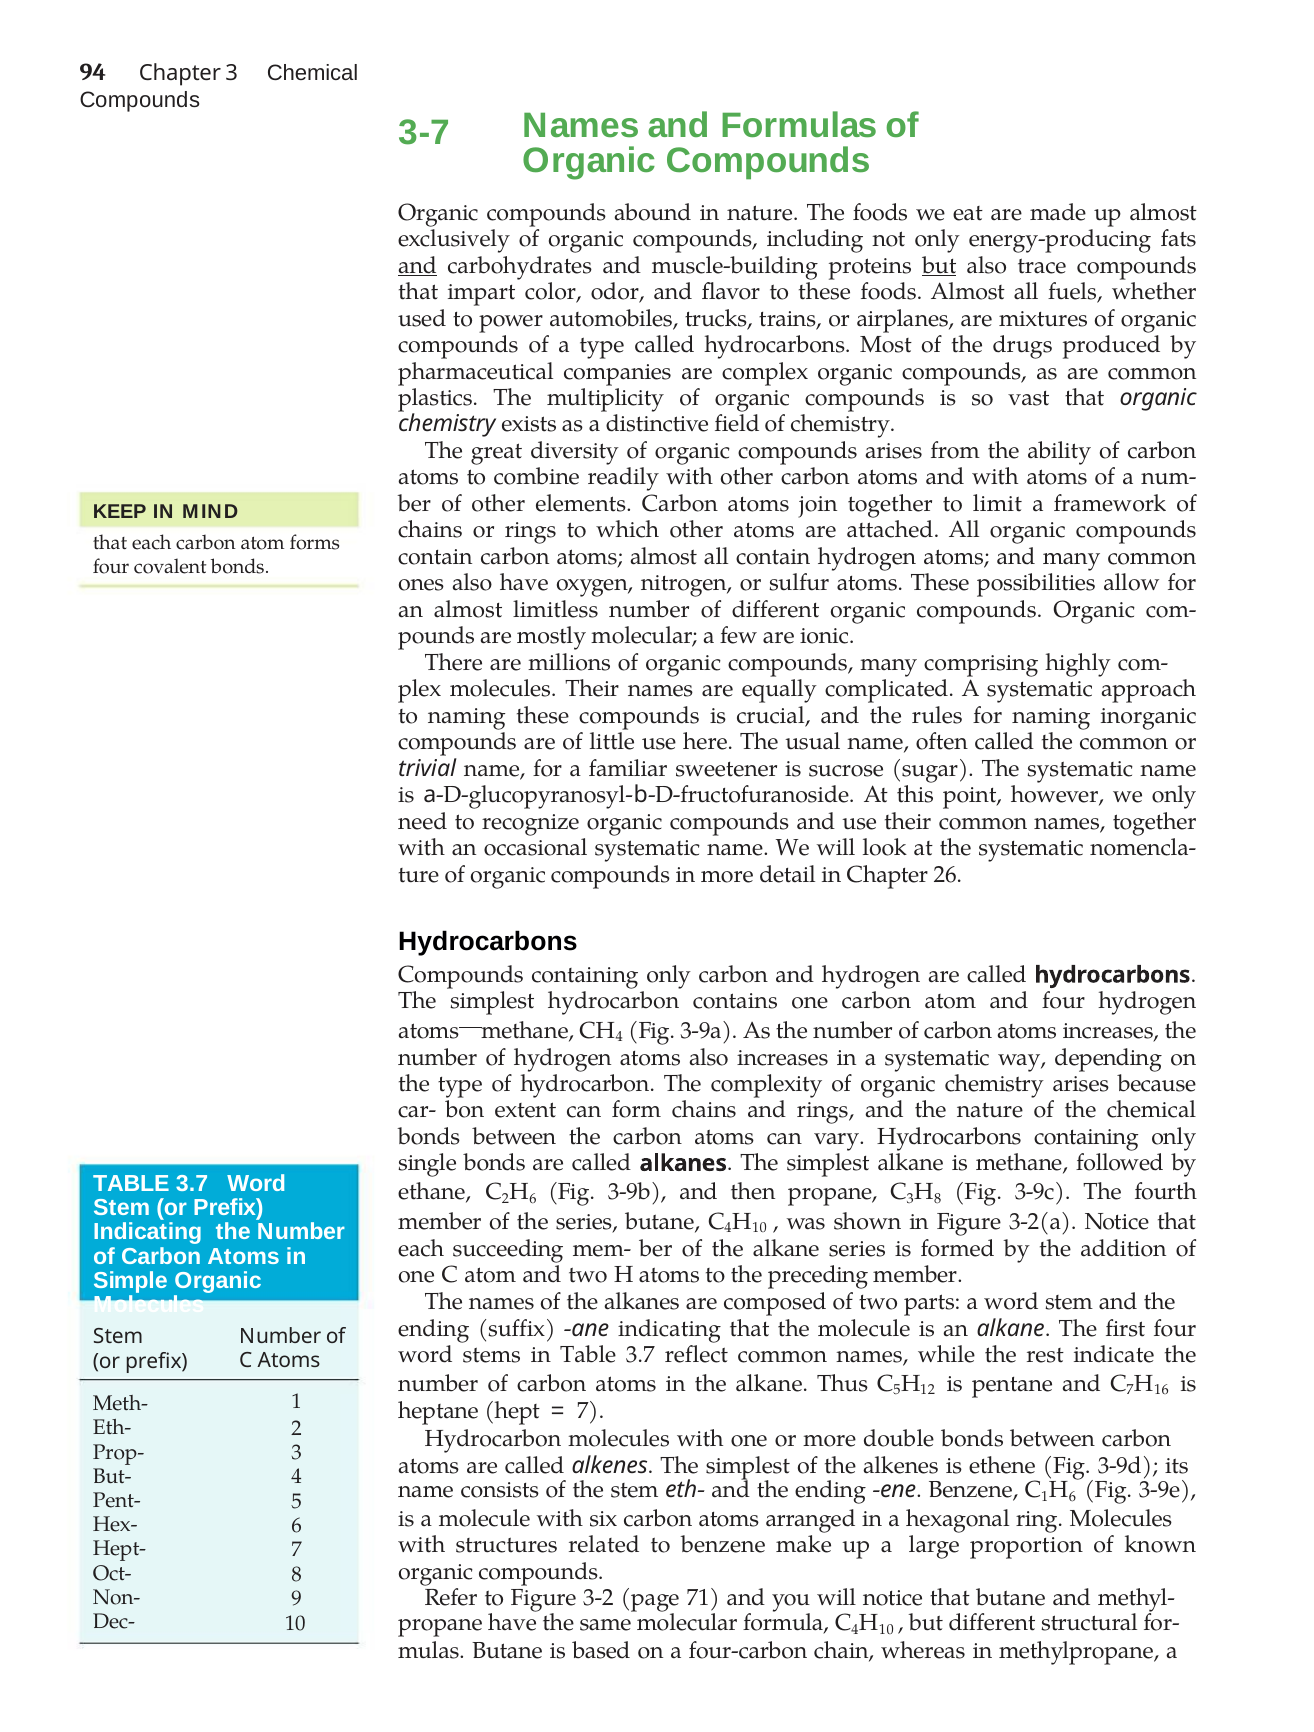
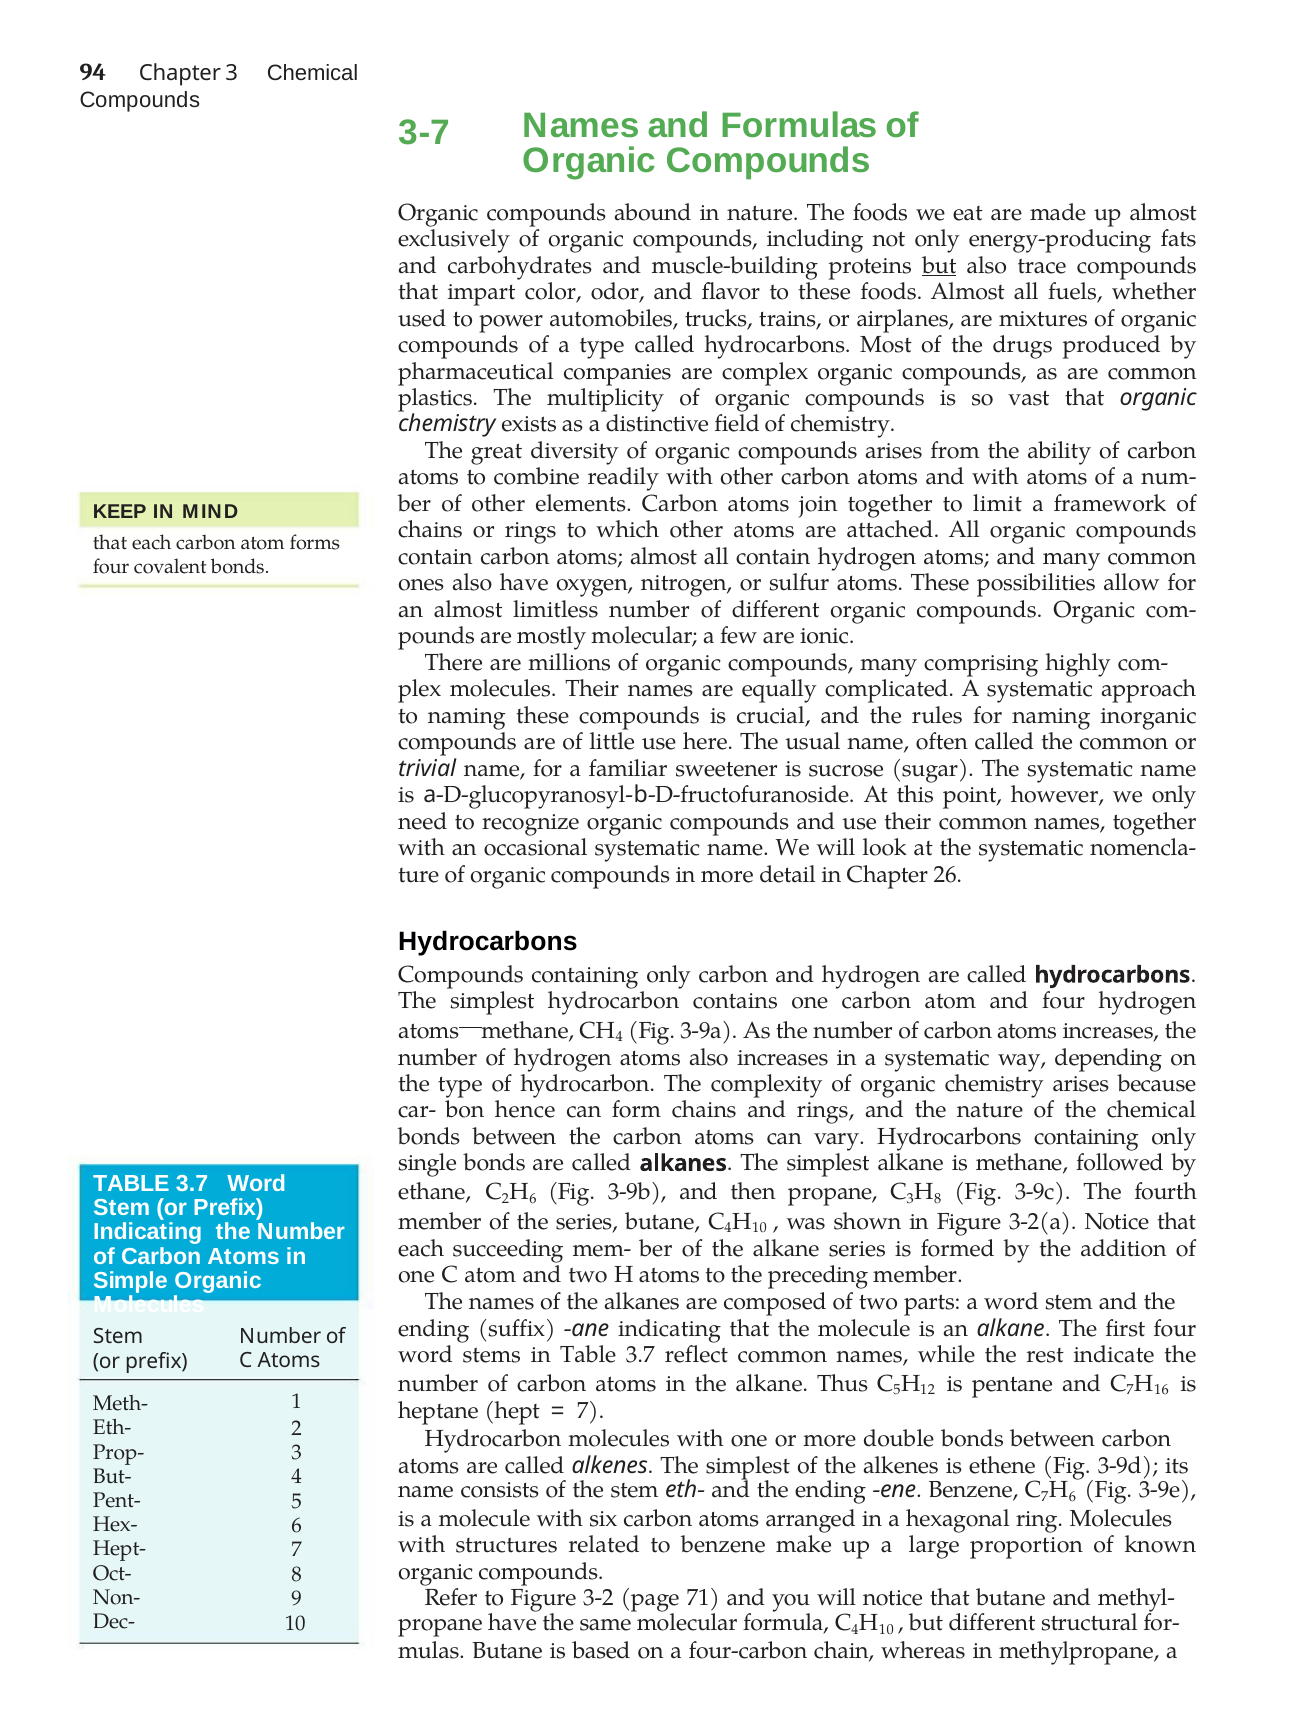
and at (418, 266) underline: present -> none
extent: extent -> hence
Benzene C 1: 1 -> 7
